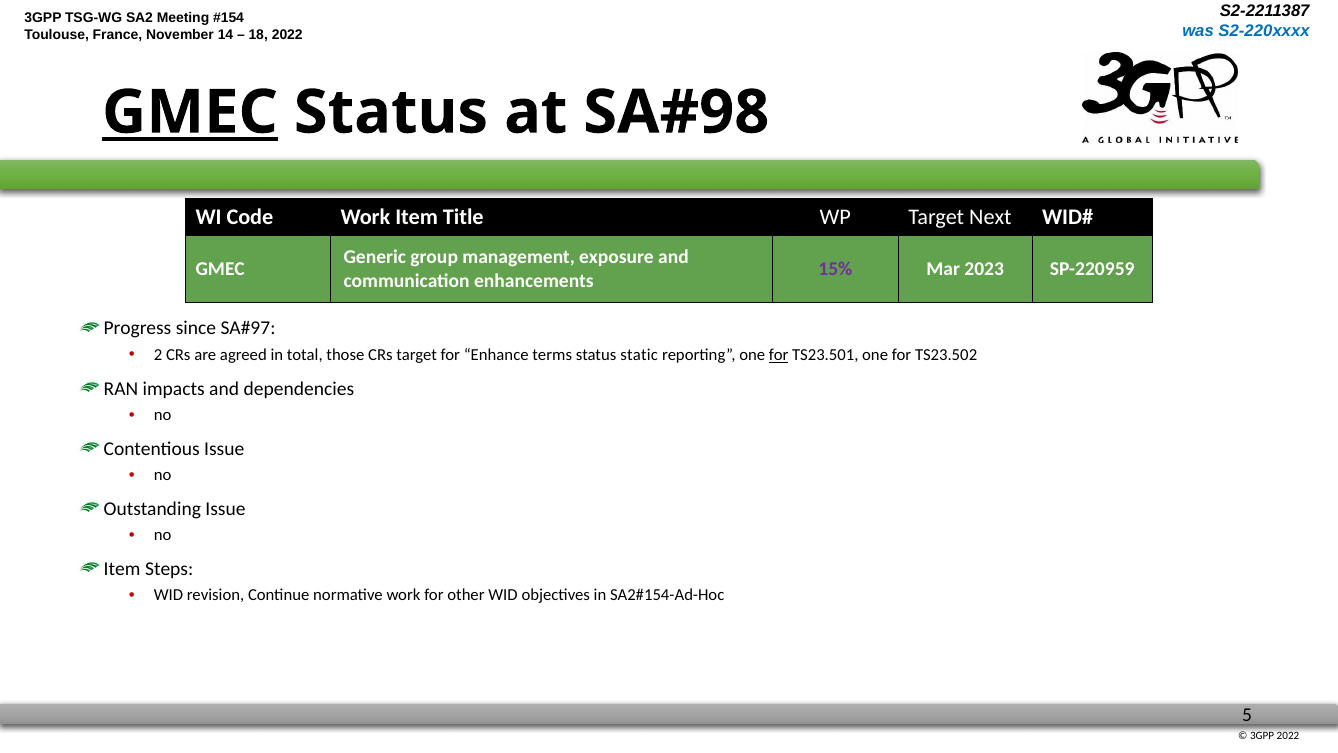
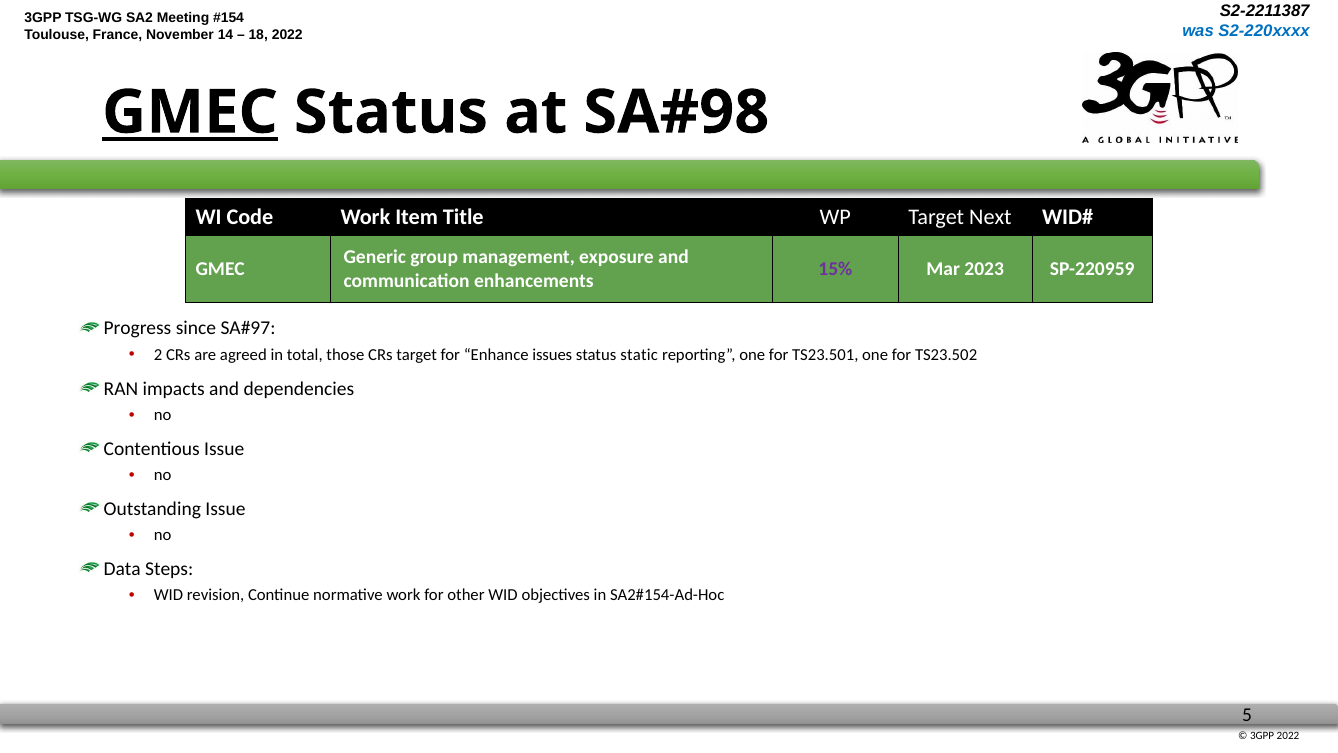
terms: terms -> issues
for at (779, 355) underline: present -> none
Item at (122, 569): Item -> Data
